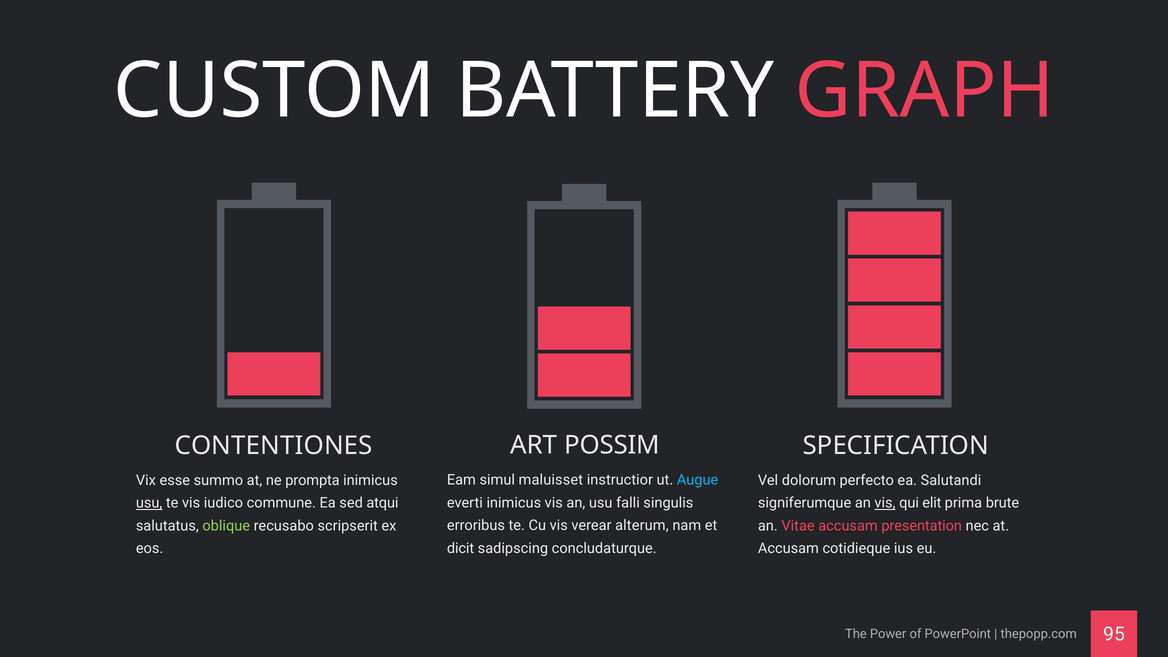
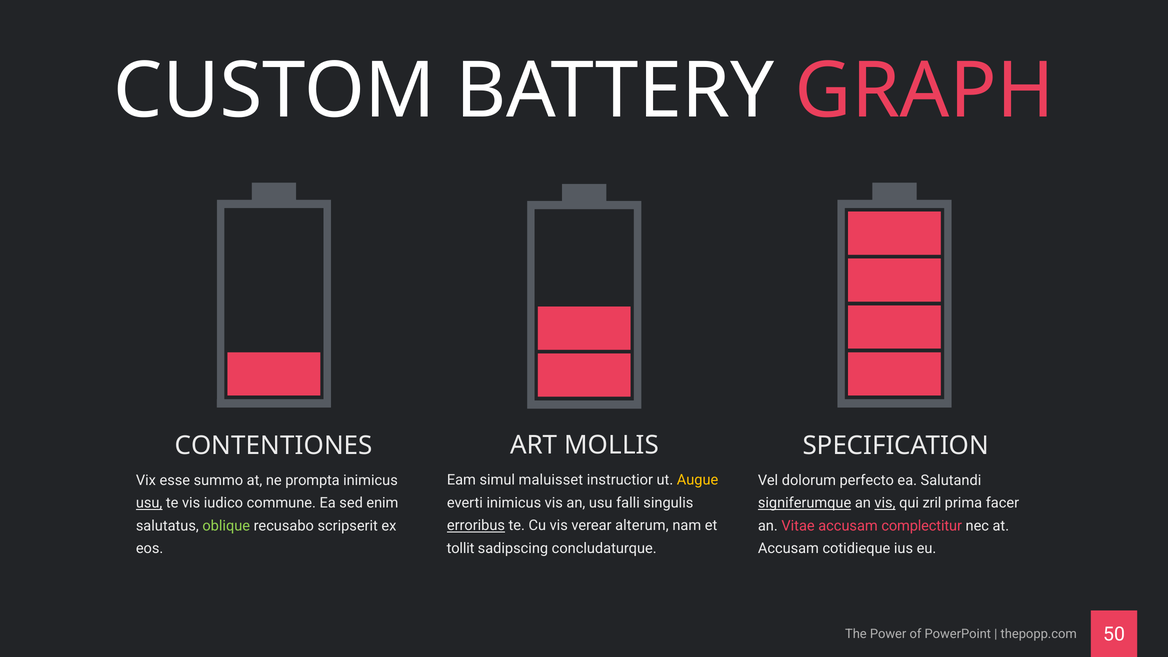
POSSIM: POSSIM -> MOLLIS
Augue colour: light blue -> yellow
atqui: atqui -> enim
signiferumque underline: none -> present
elit: elit -> zril
brute: brute -> facer
erroribus underline: none -> present
presentation: presentation -> complectitur
dicit: dicit -> tollit
95: 95 -> 50
